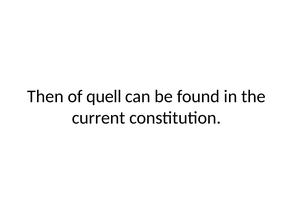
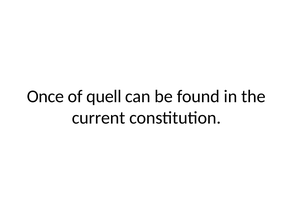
Then: Then -> Once
